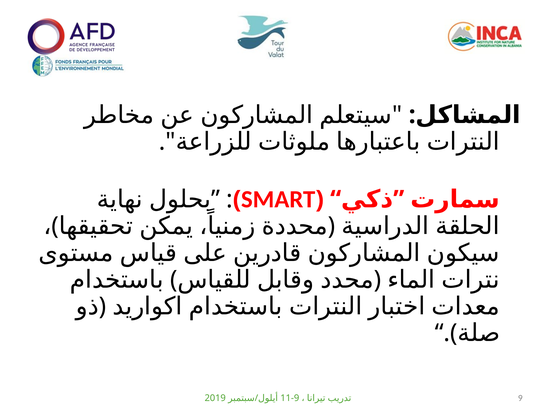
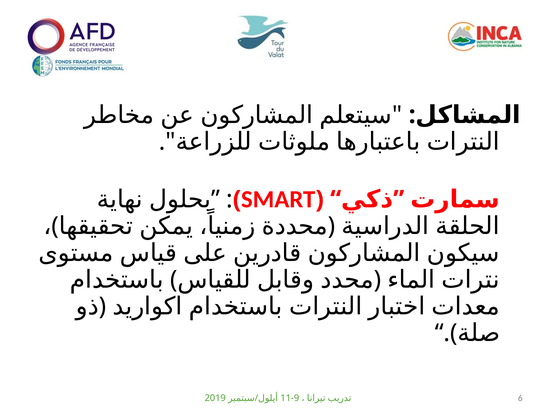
2019 9: 9 -> 6
